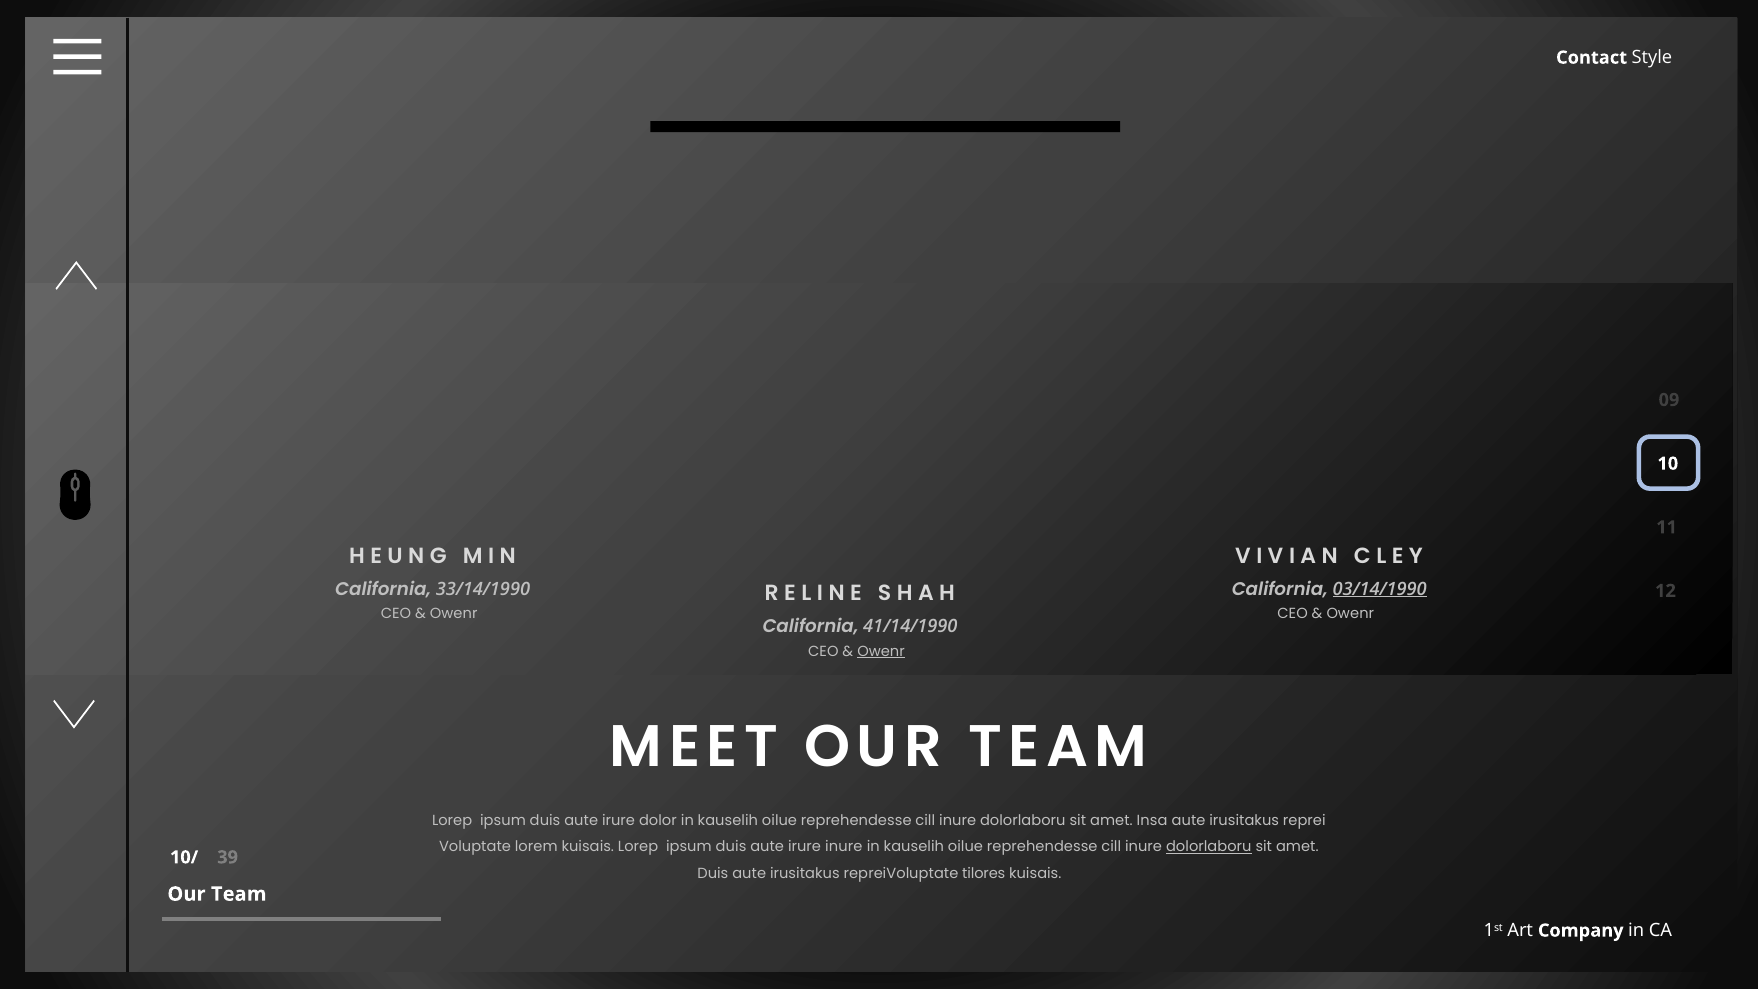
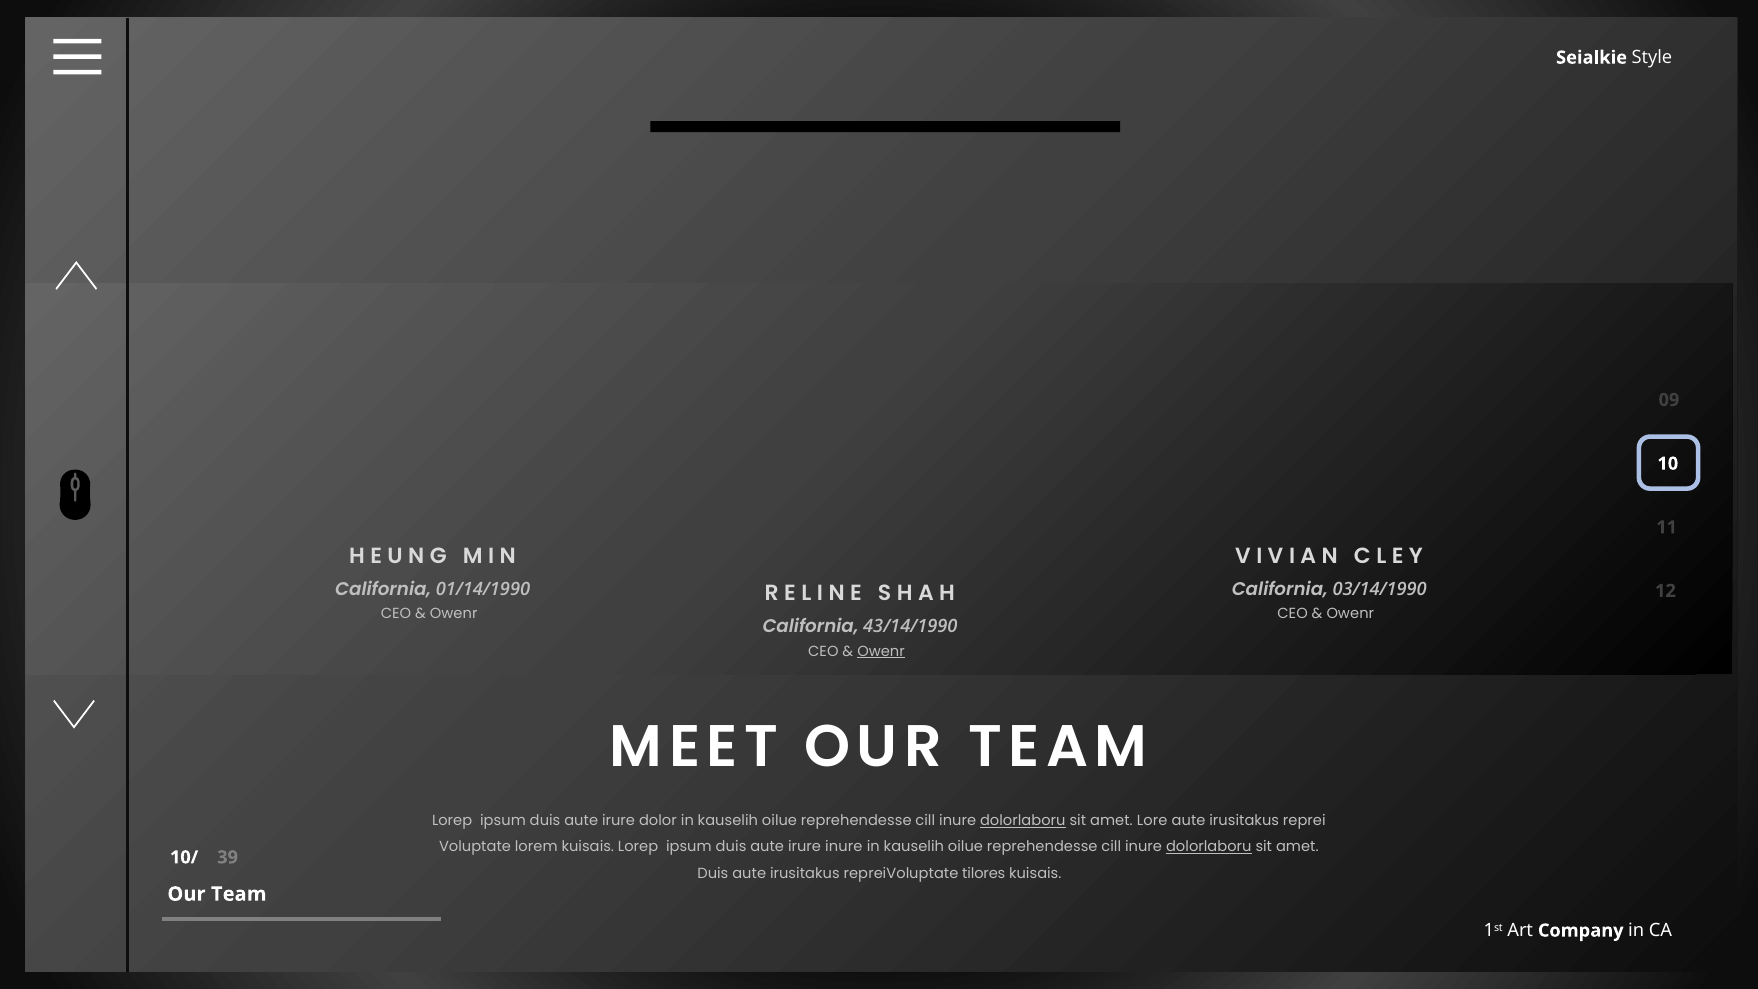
Contact: Contact -> Seialkie
33/14/1990: 33/14/1990 -> 01/14/1990
03/14/1990 underline: present -> none
41/14/1990: 41/14/1990 -> 43/14/1990
dolorlaboru at (1023, 821) underline: none -> present
Insa: Insa -> Lore
